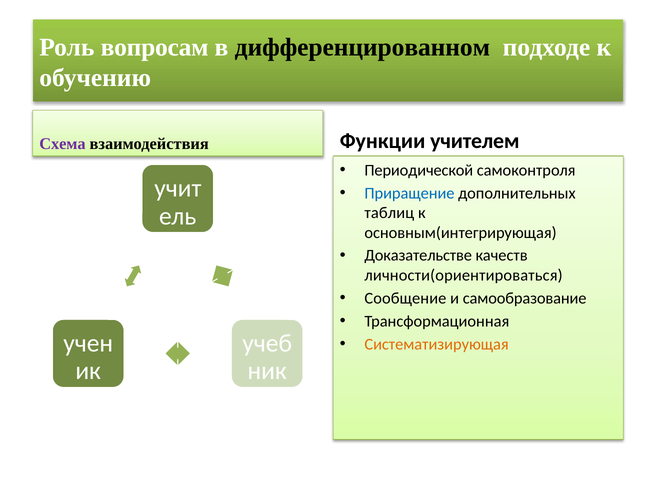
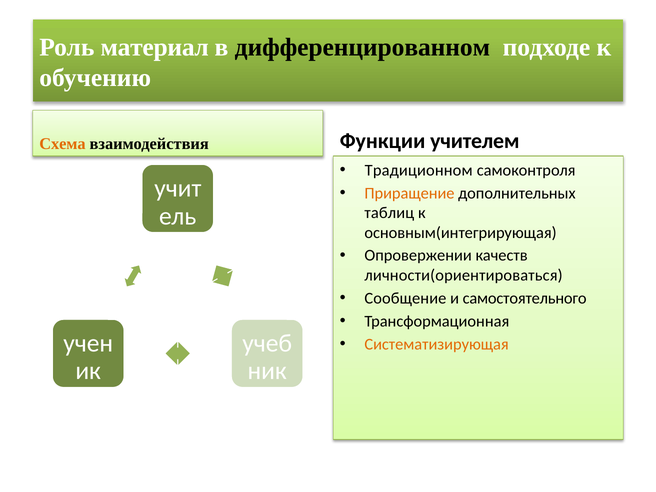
вопросам: вопросам -> материал
Схема colour: purple -> orange
Периодической: Периодической -> Традиционном
Приращение colour: blue -> orange
Доказательстве: Доказательстве -> Опровержении
самообразование: самообразование -> самостоятельного
